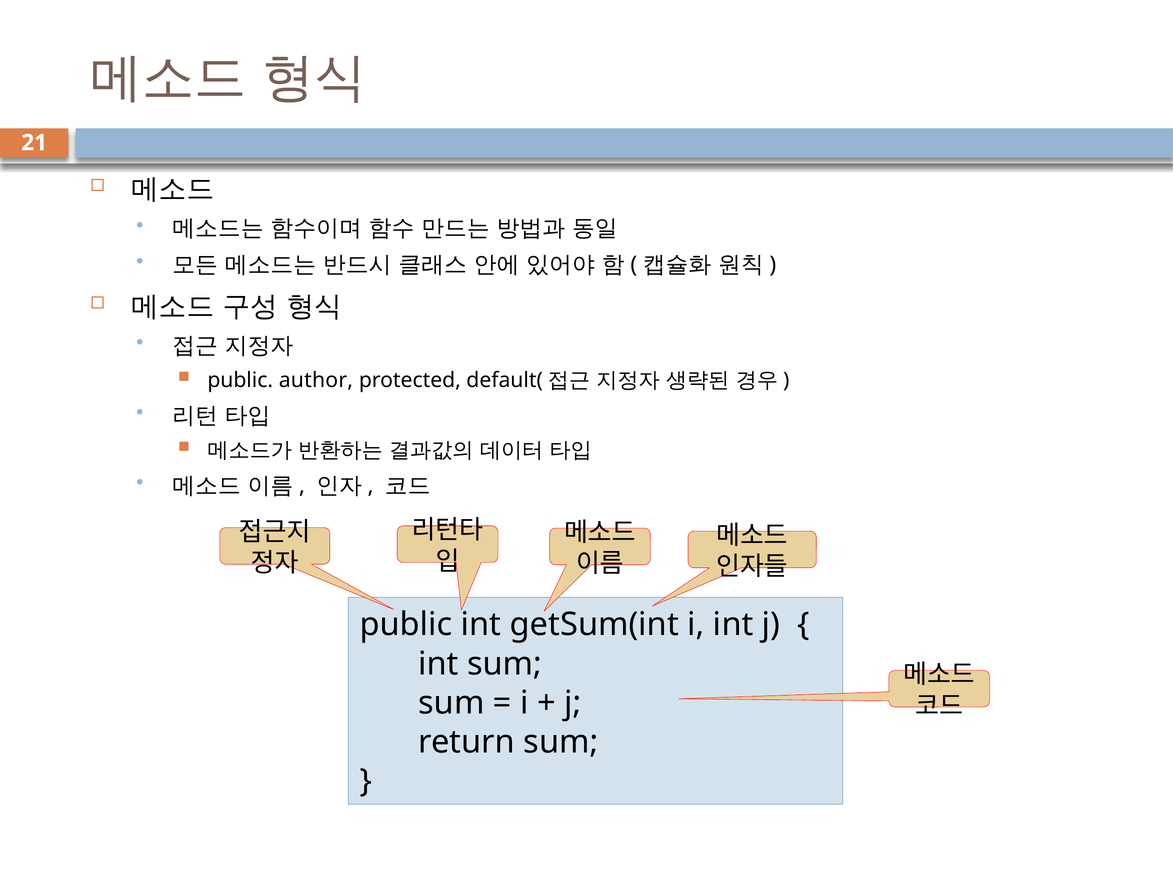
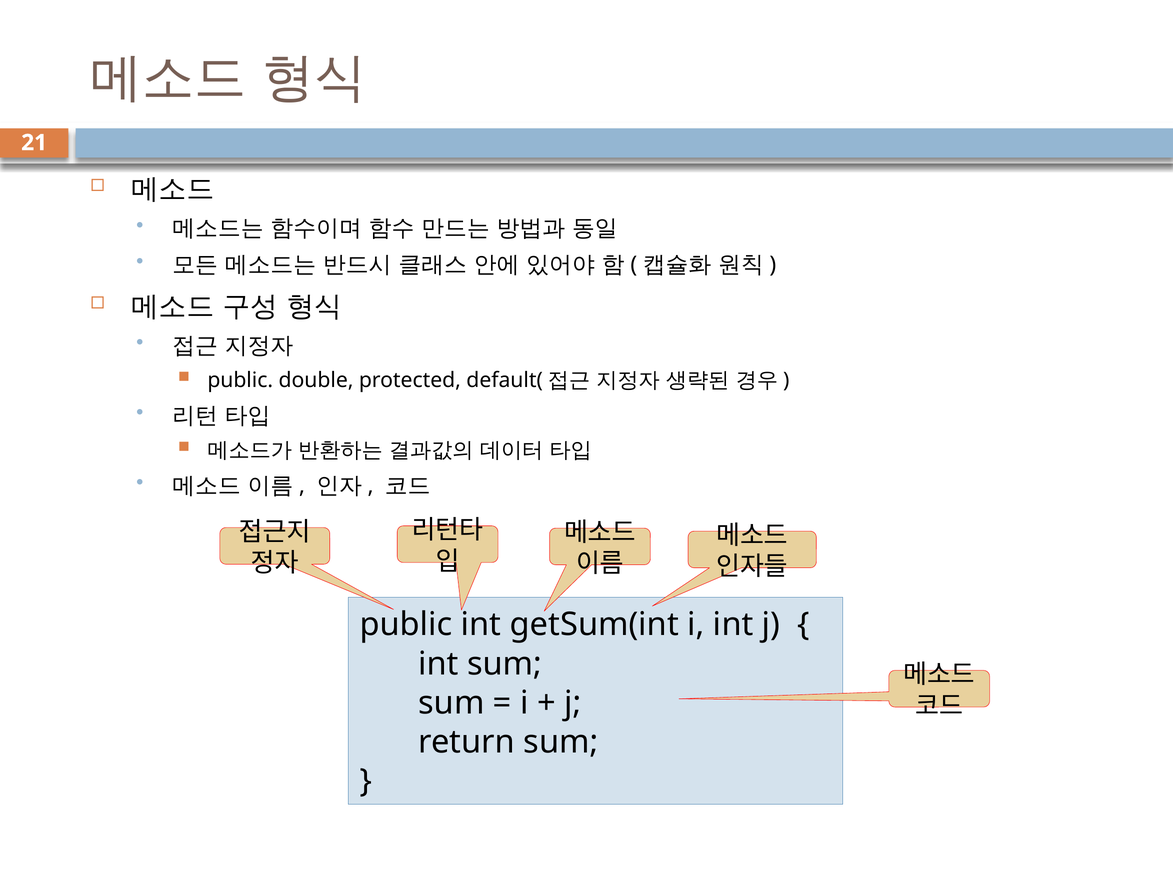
author: author -> double
